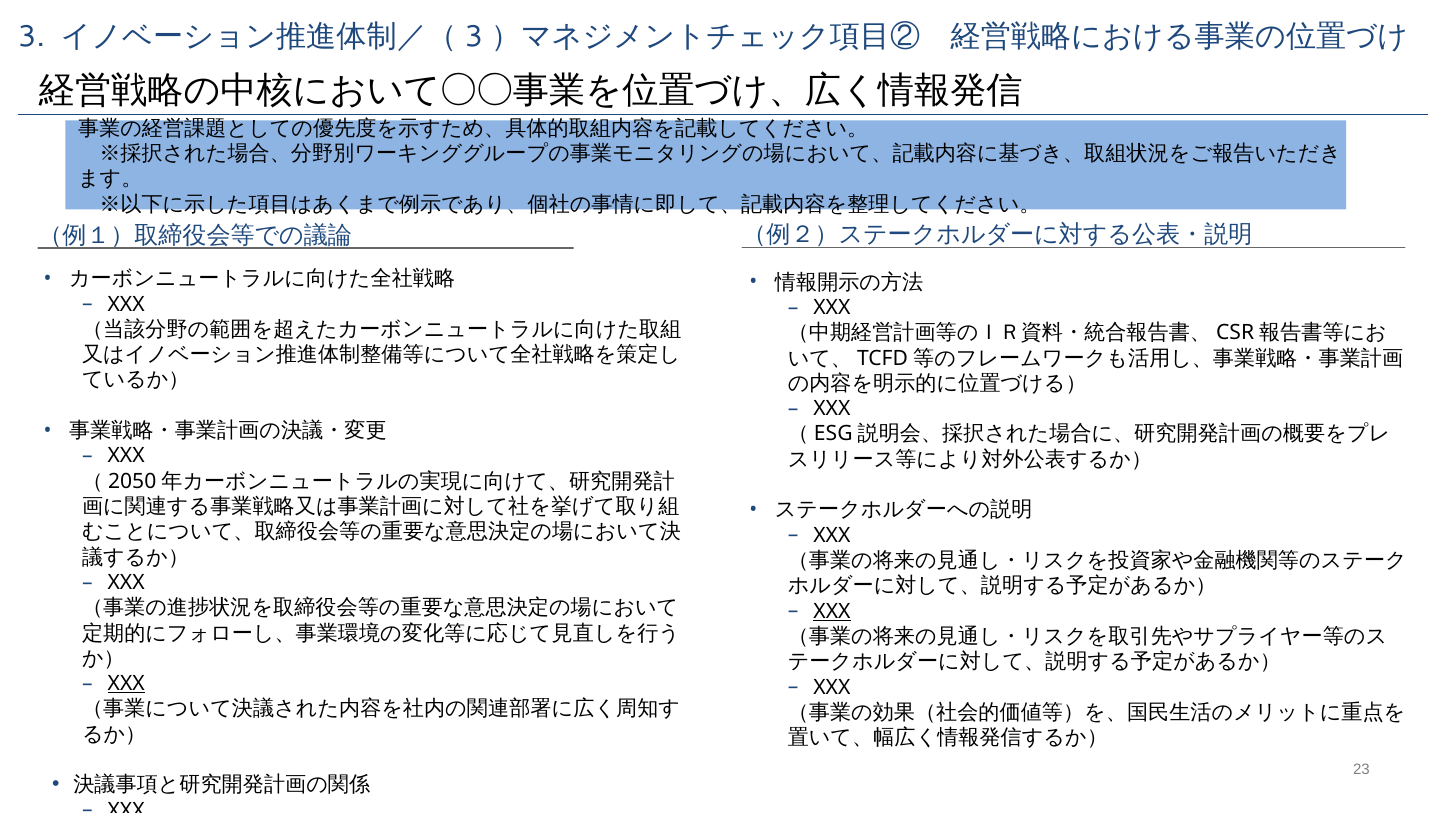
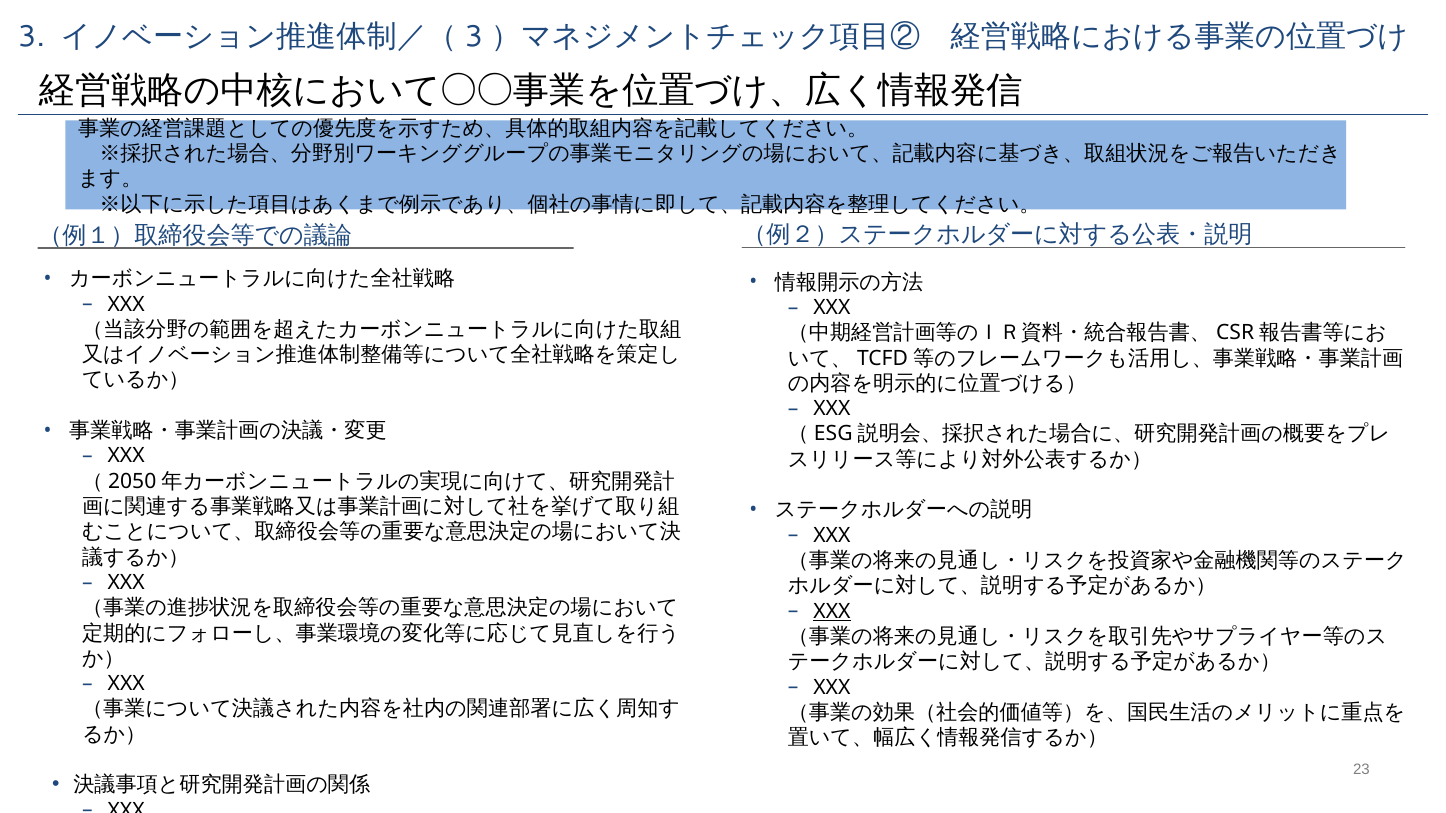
XXX at (126, 684) underline: present -> none
